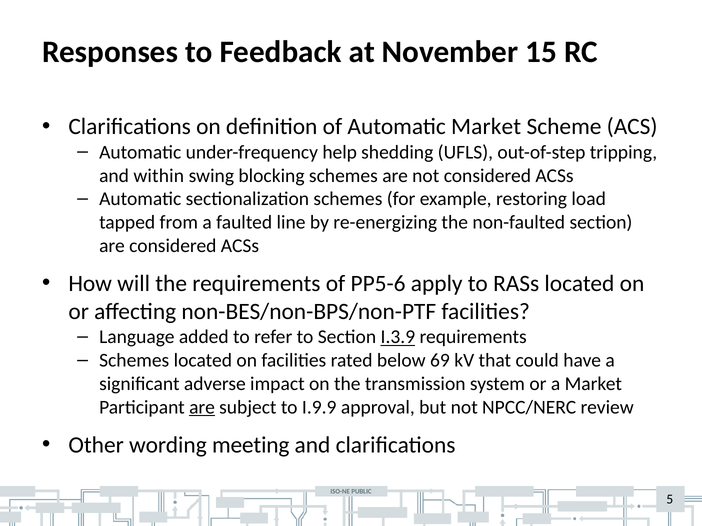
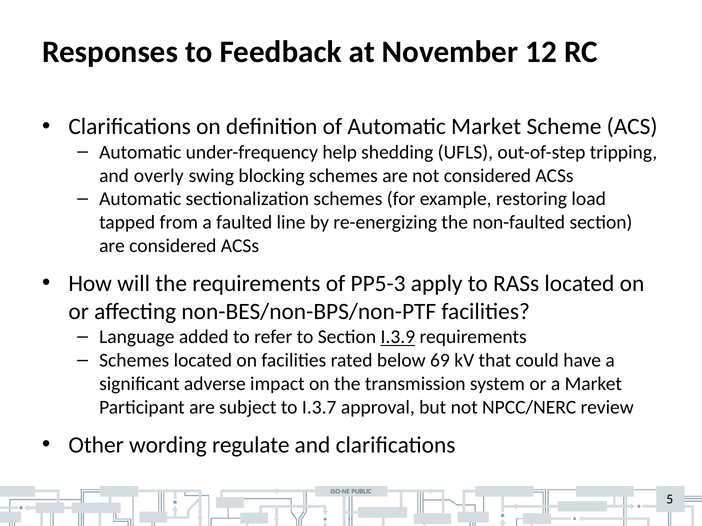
15: 15 -> 12
within: within -> overly
PP5-6: PP5-6 -> PP5-3
are at (202, 408) underline: present -> none
I.9.9: I.9.9 -> I.3.7
meeting: meeting -> regulate
